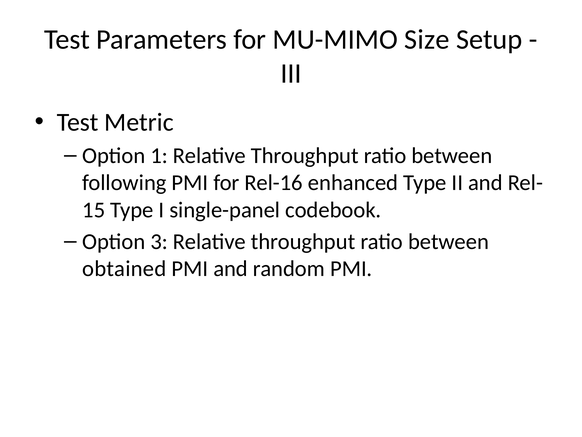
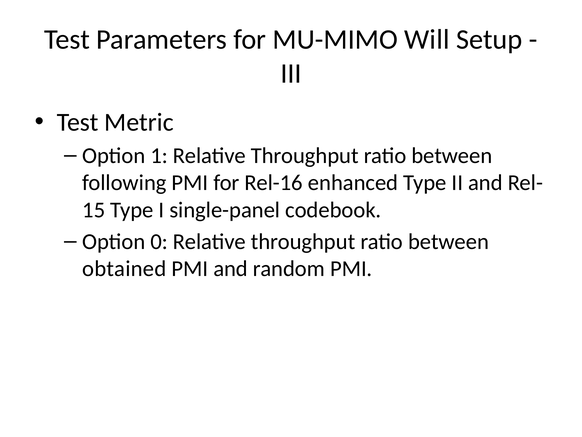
Size: Size -> Will
3: 3 -> 0
